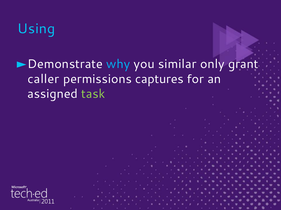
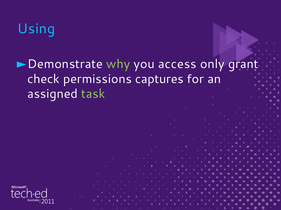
why colour: light blue -> light green
similar: similar -> access
caller: caller -> check
